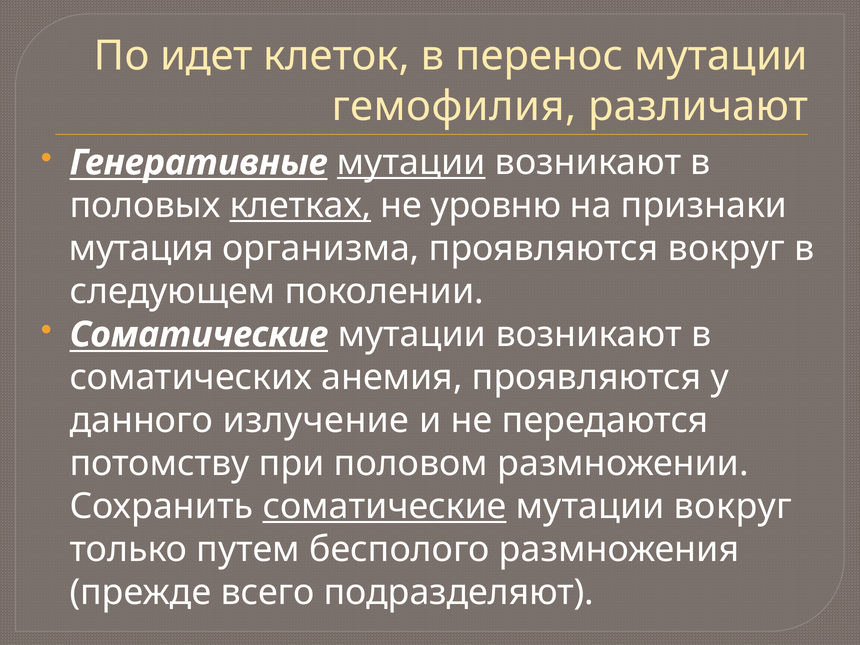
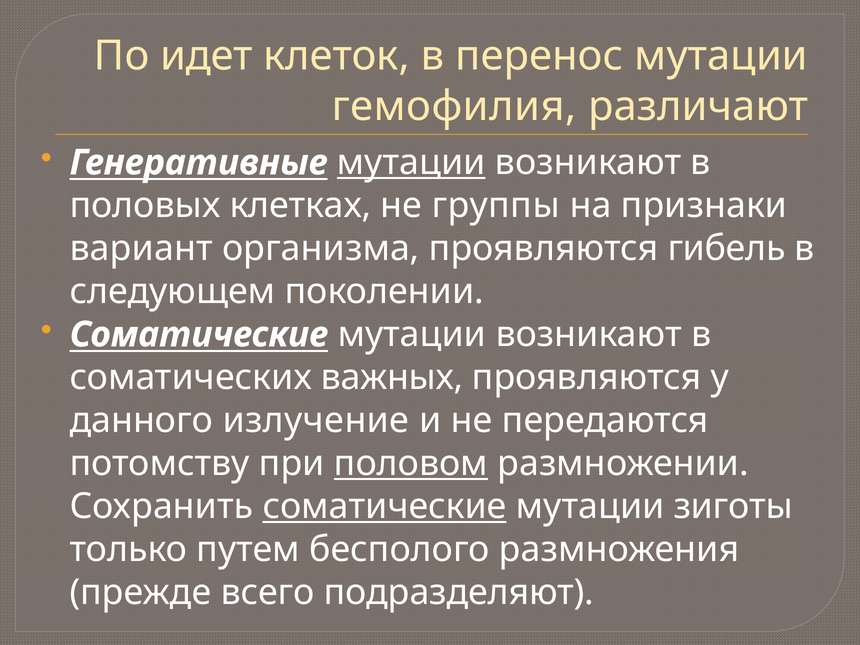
клетках underline: present -> none
уровню: уровню -> группы
мутация: мутация -> вариант
проявляются вокруг: вокруг -> гибель
анемия: анемия -> важных
половом underline: none -> present
мутации вокруг: вокруг -> зиготы
